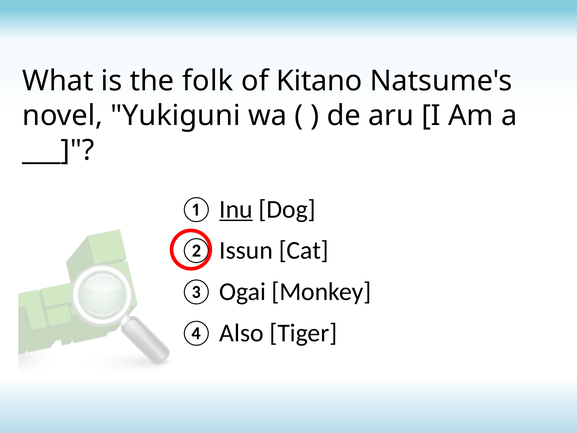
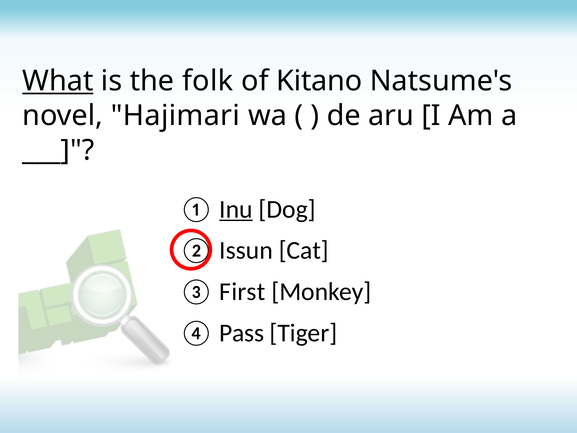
What underline: none -> present
Yukiguni: Yukiguni -> Hajimari
Ogai: Ogai -> First
Also: Also -> Pass
